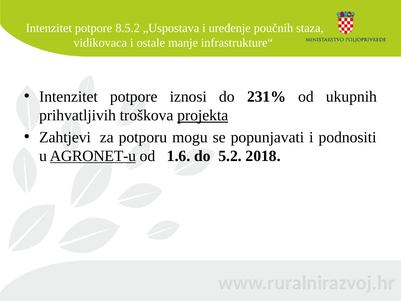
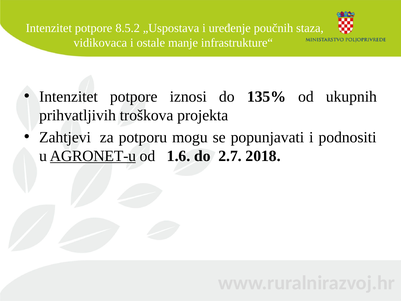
231%: 231% -> 135%
projekta underline: present -> none
5.2: 5.2 -> 2.7
